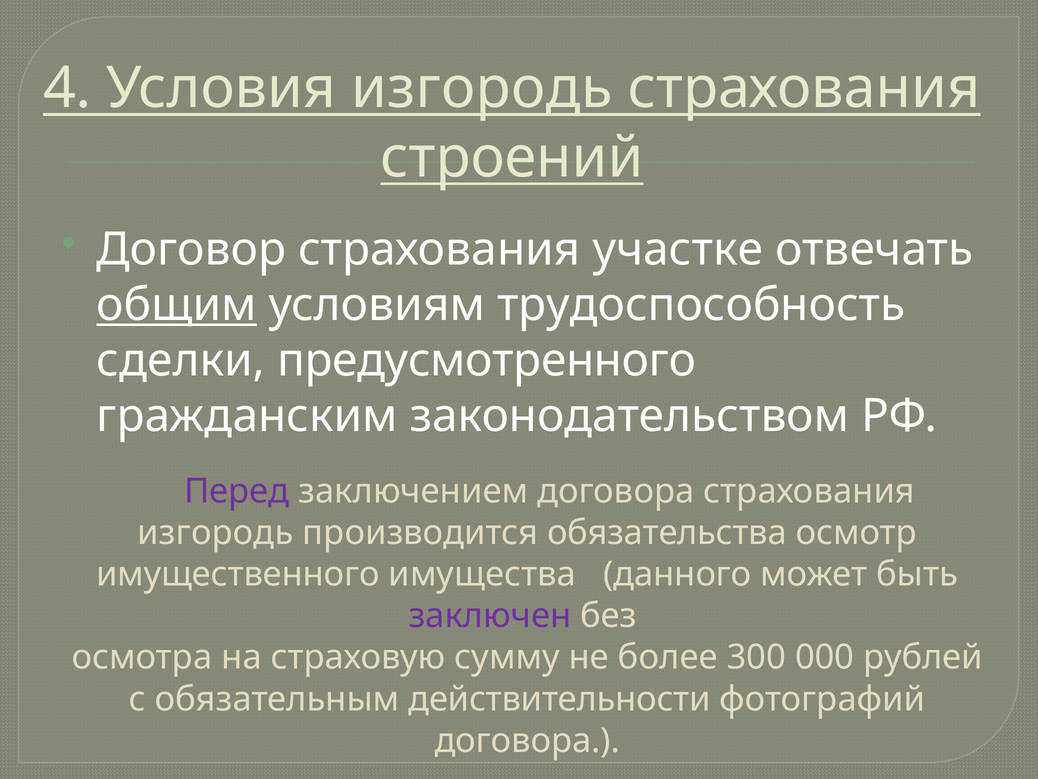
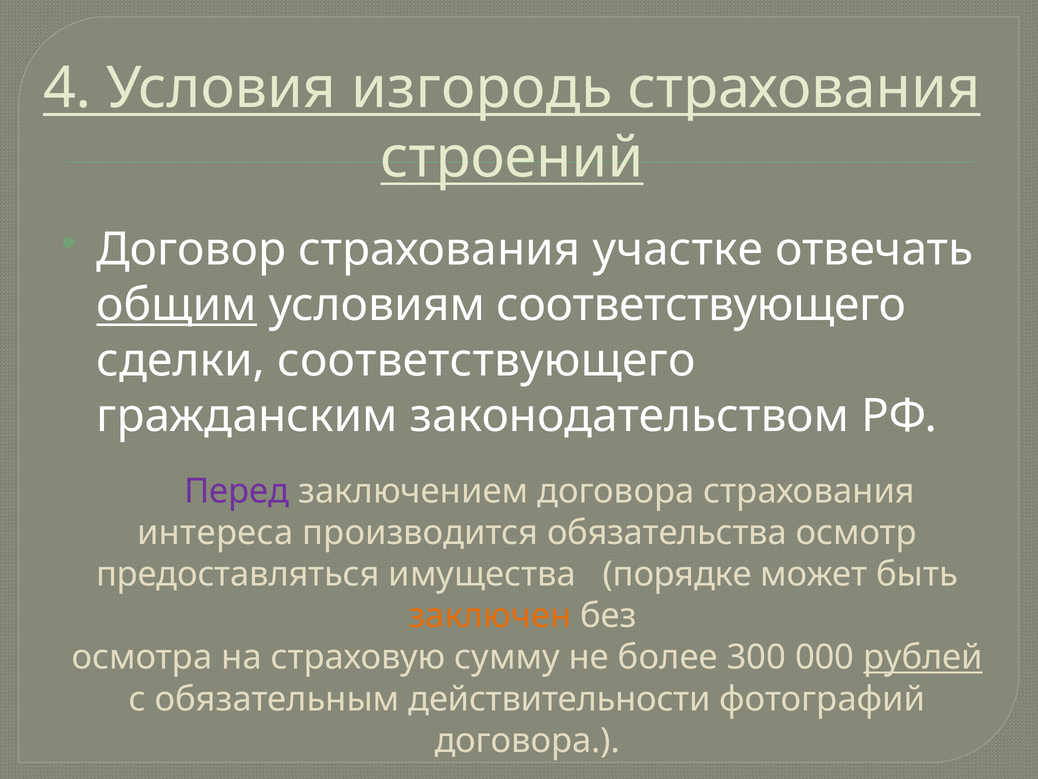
условиям трудоспособность: трудоспособность -> соответствующего
сделки предусмотренного: предусмотренного -> соответствующего
изгородь at (215, 533): изгородь -> интереса
имущественного: имущественного -> предоставляться
данного: данного -> порядке
заключен colour: purple -> orange
рублей underline: none -> present
